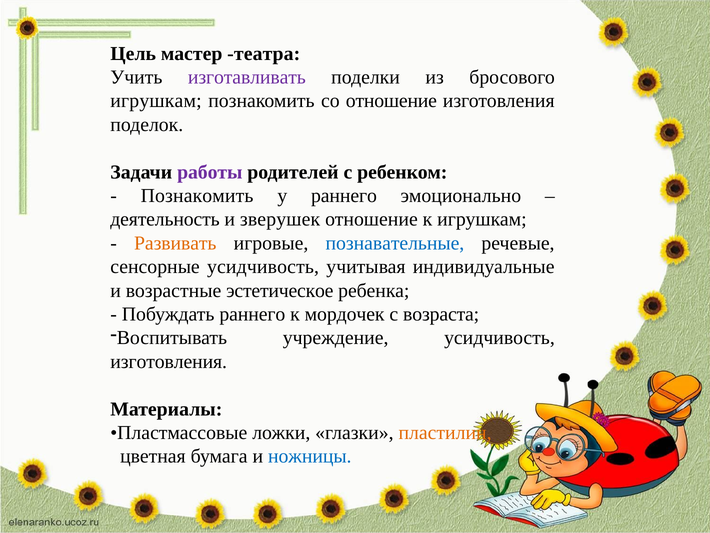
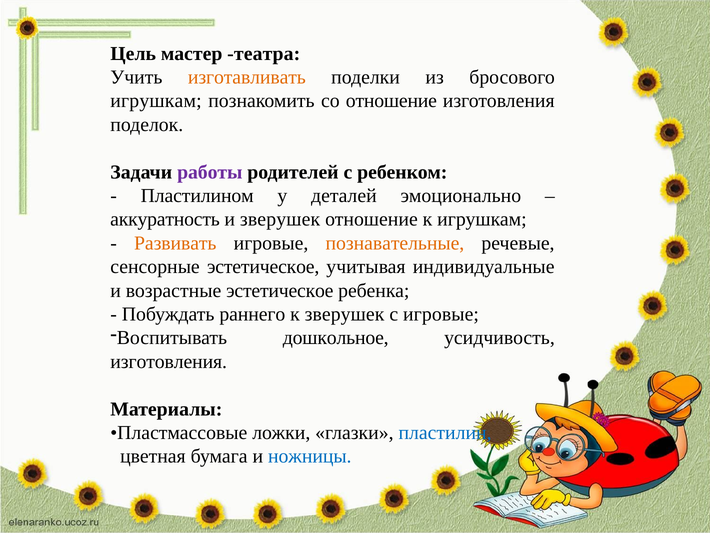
изготавливать colour: purple -> orange
Познакомить at (197, 196): Познакомить -> Пластилином
у раннего: раннего -> деталей
деятельность: деятельность -> аккуратность
познавательные colour: blue -> orange
сенсорные усидчивость: усидчивость -> эстетическое
к мордочек: мордочек -> зверушек
с возраста: возраста -> игровые
учреждение: учреждение -> дошкольное
пластилин colour: orange -> blue
